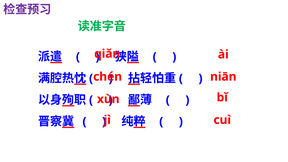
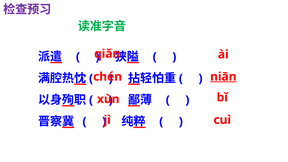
niān underline: none -> present
